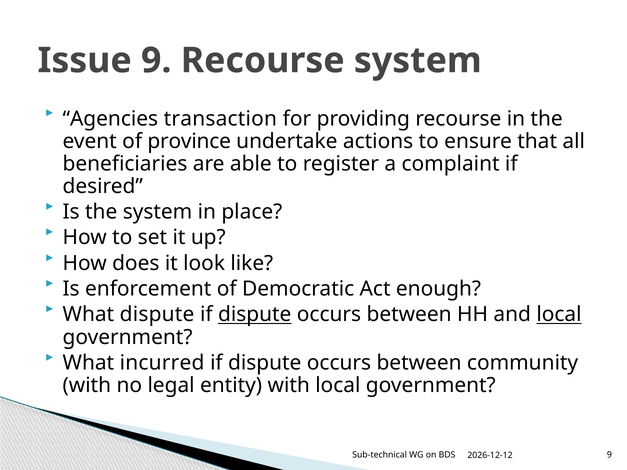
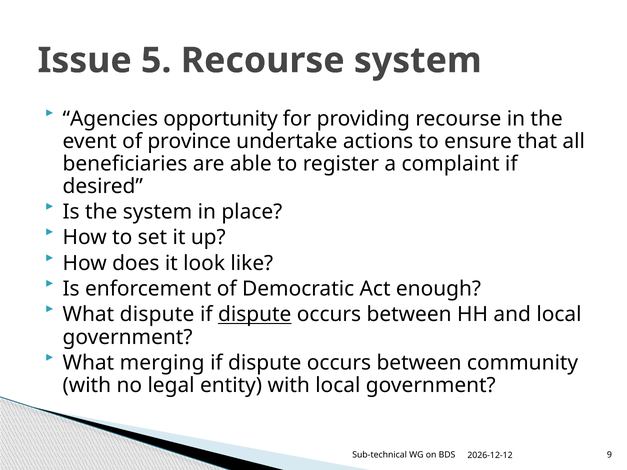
Issue 9: 9 -> 5
transaction: transaction -> opportunity
local at (559, 315) underline: present -> none
incurred: incurred -> merging
